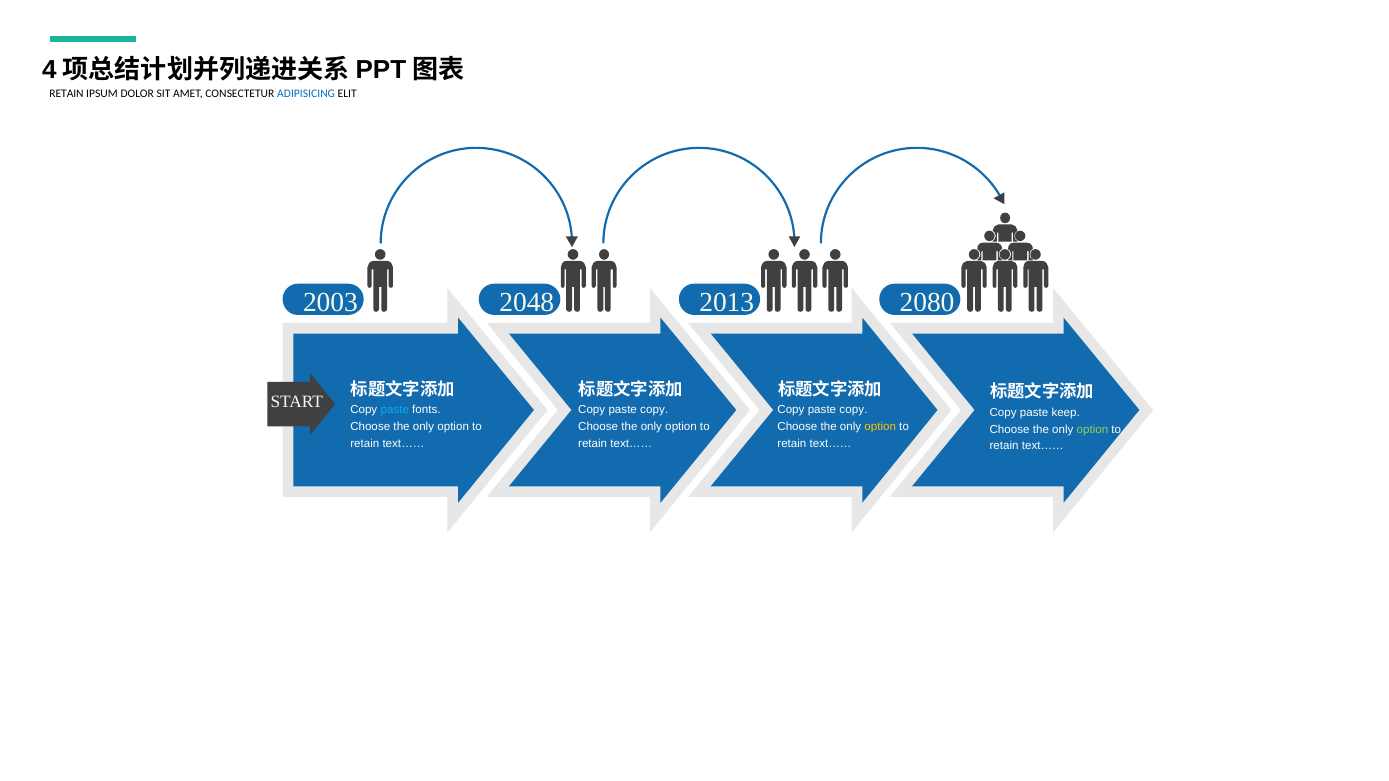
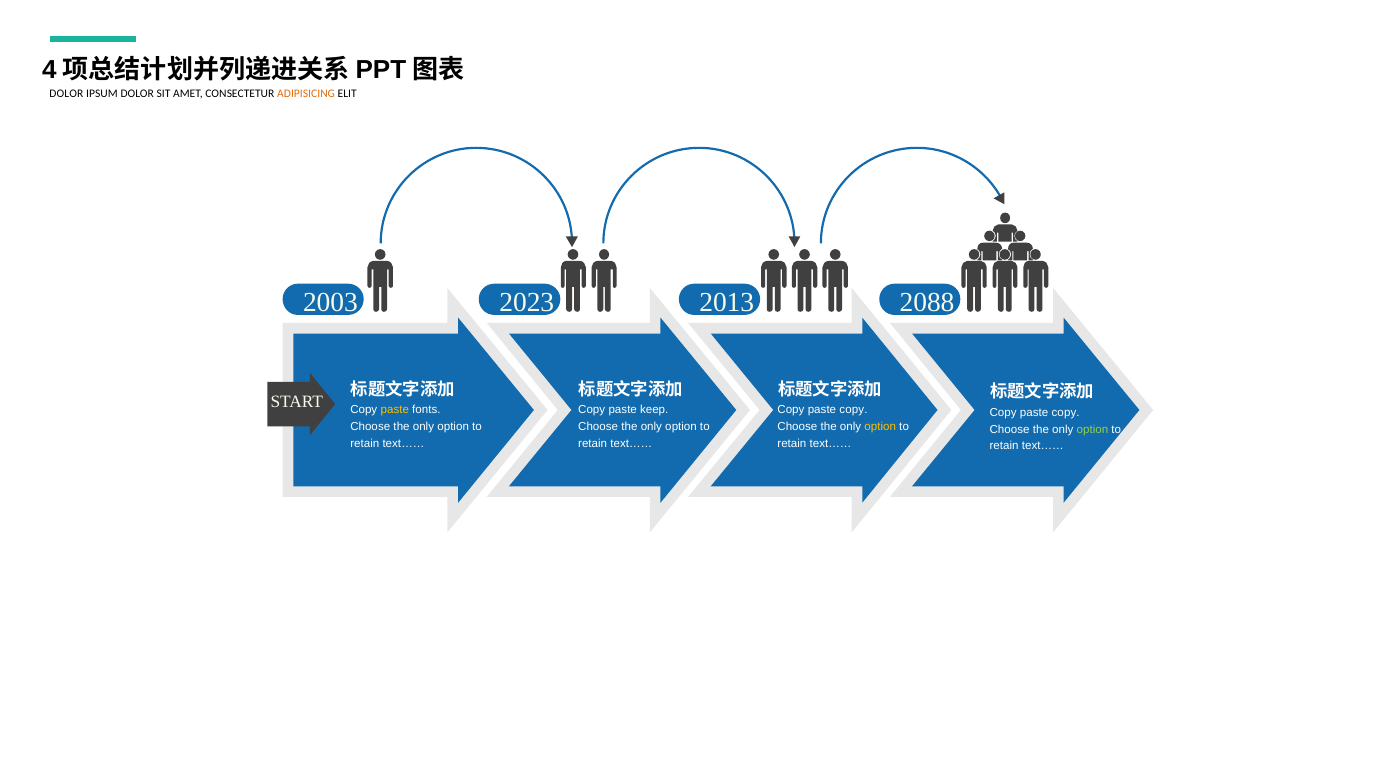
RETAIN at (67, 93): RETAIN -> DOLOR
ADIPISICING colour: blue -> orange
2048: 2048 -> 2023
2080: 2080 -> 2088
paste at (395, 410) colour: light blue -> yellow
copy at (654, 410): copy -> keep
keep at (1066, 413): keep -> copy
